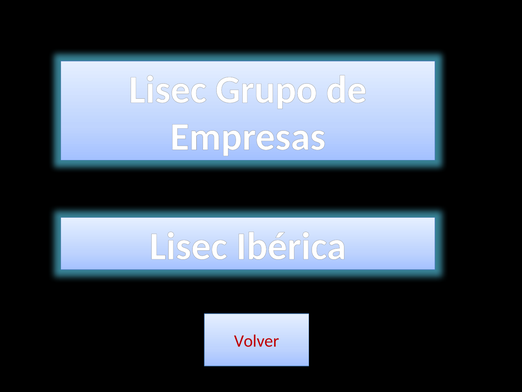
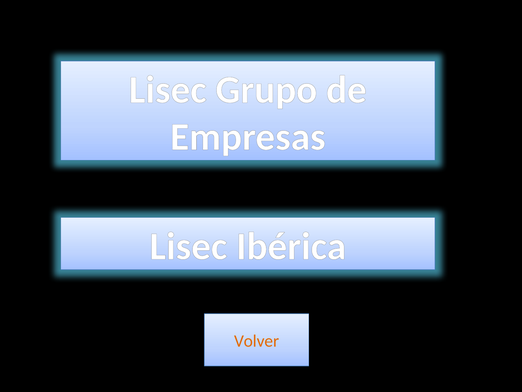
Volver colour: red -> orange
